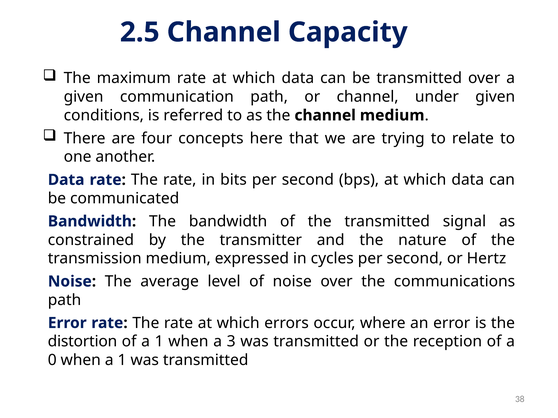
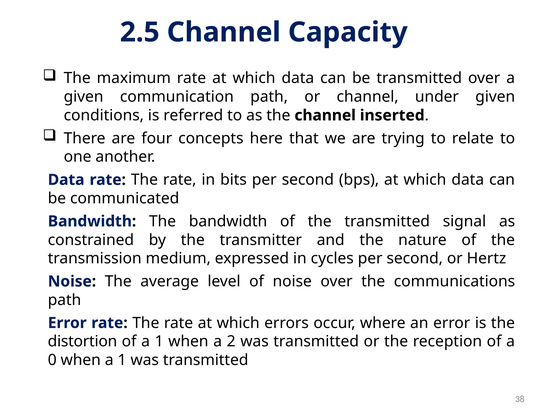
channel medium: medium -> inserted
3: 3 -> 2
